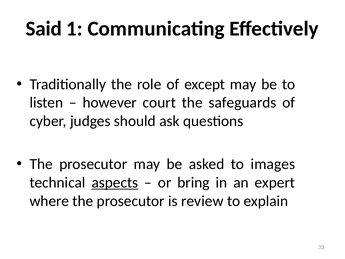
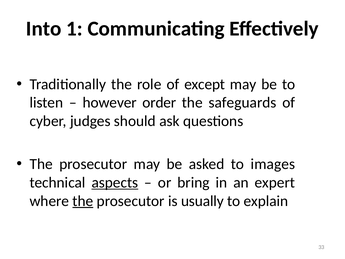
Said: Said -> Into
court: court -> order
the at (83, 201) underline: none -> present
review: review -> usually
